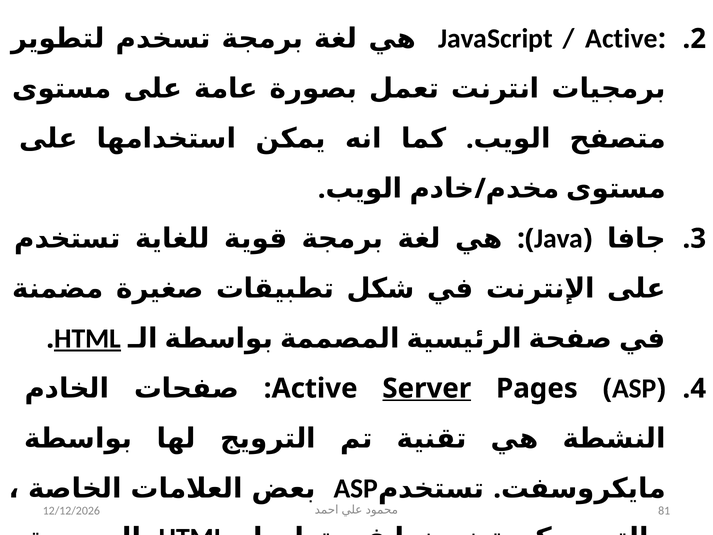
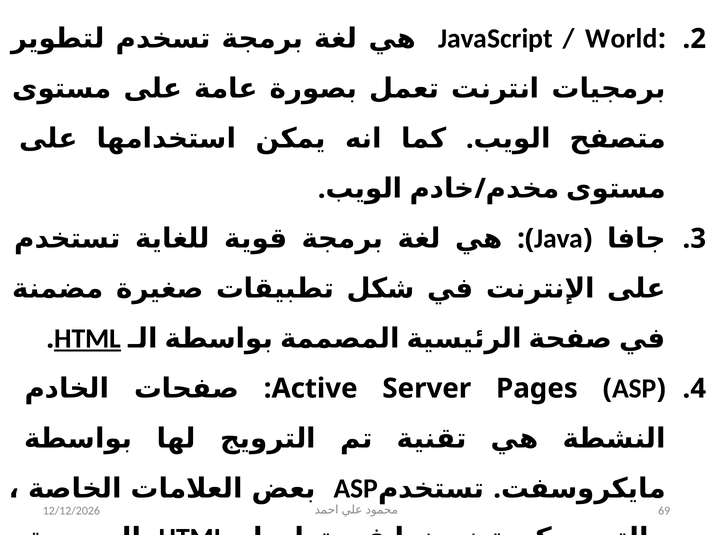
Active at (621, 39): Active -> World
Server underline: present -> none
81: 81 -> 69
